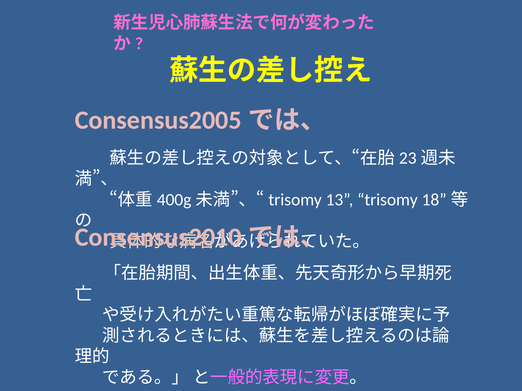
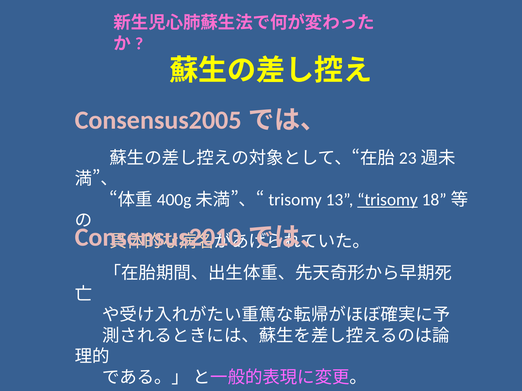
trisomy underline: none -> present
